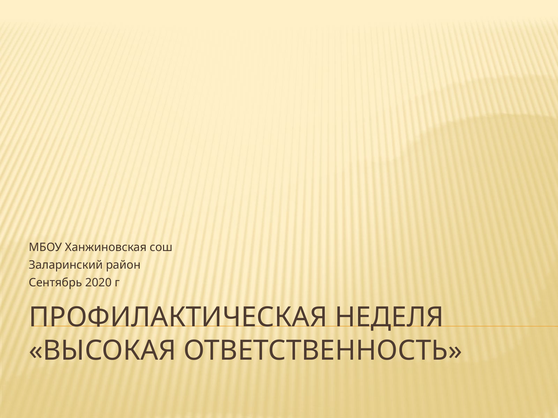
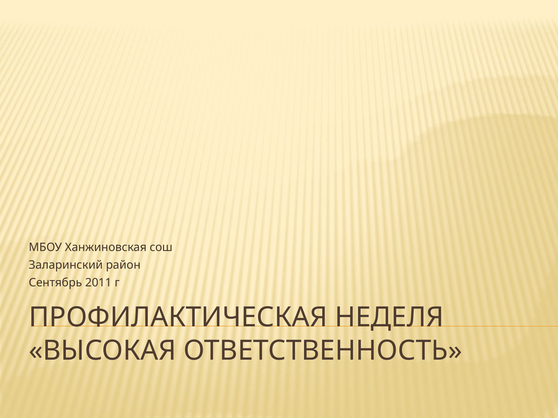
2020: 2020 -> 2011
